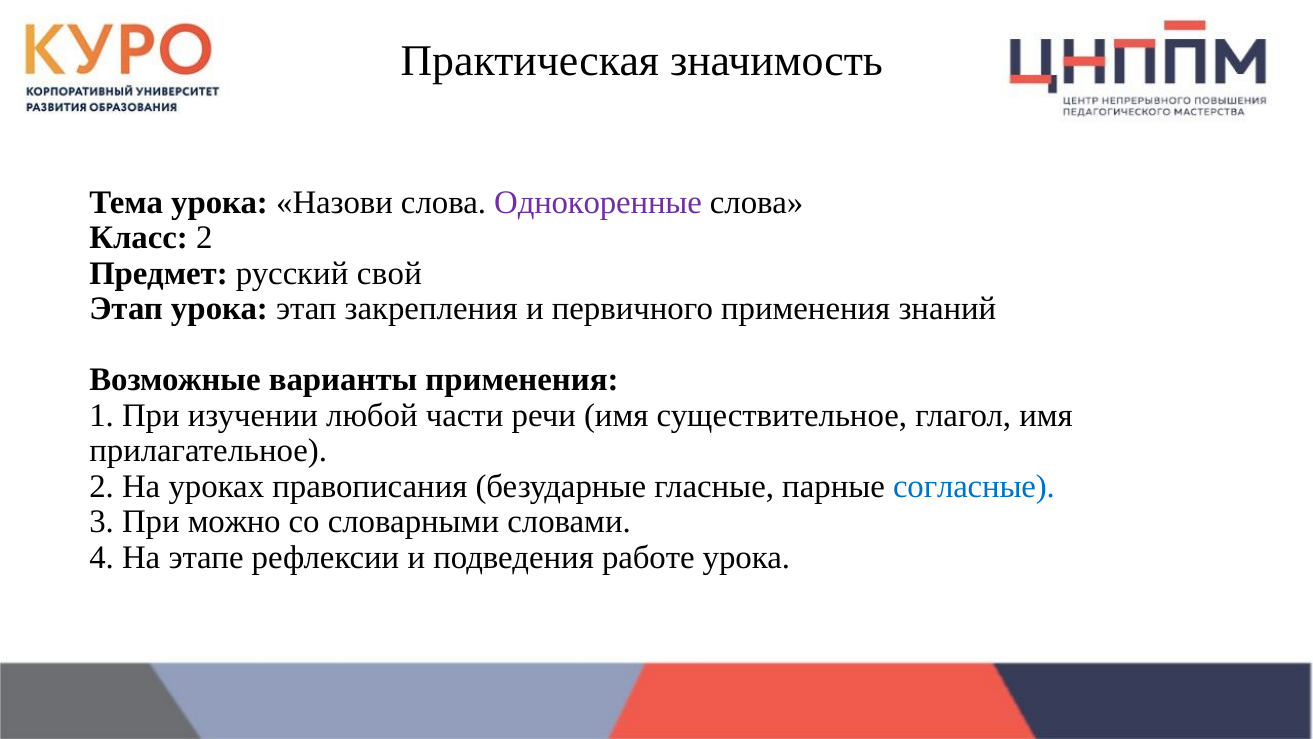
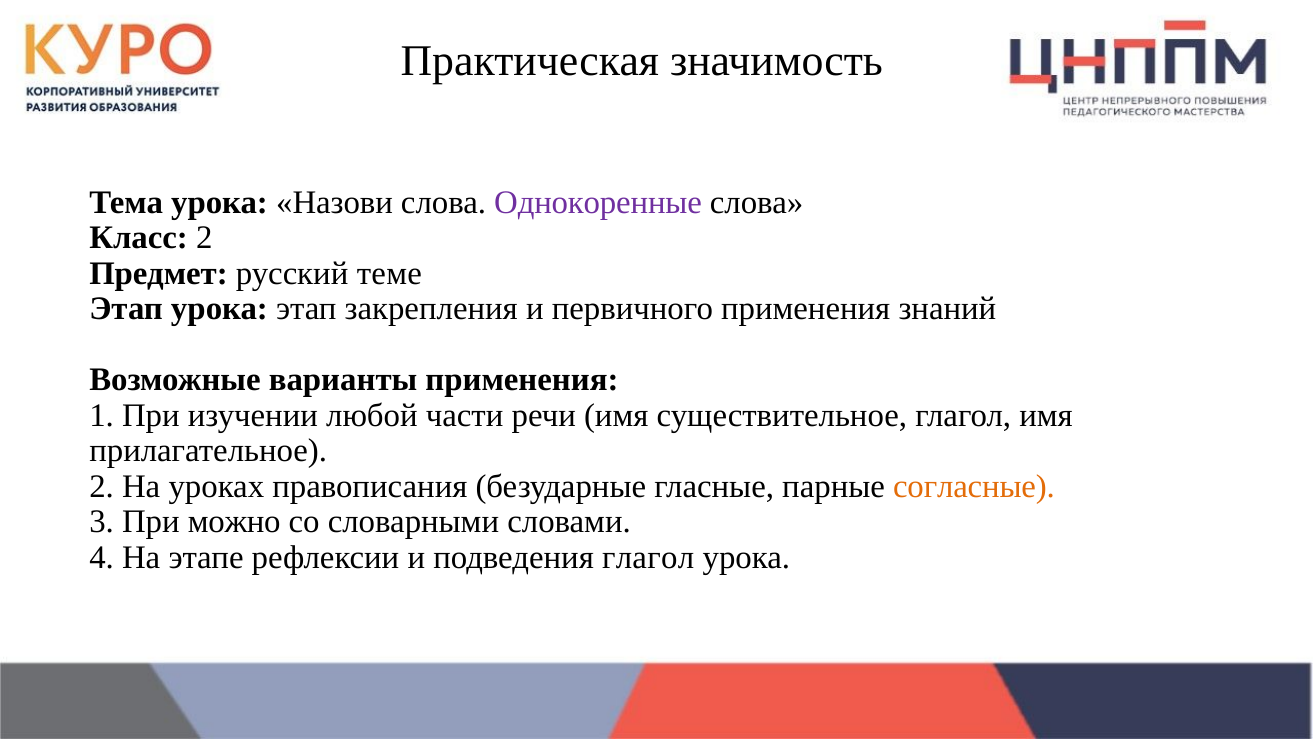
свой: свой -> теме
согласные colour: blue -> orange
подведения работе: работе -> глагол
